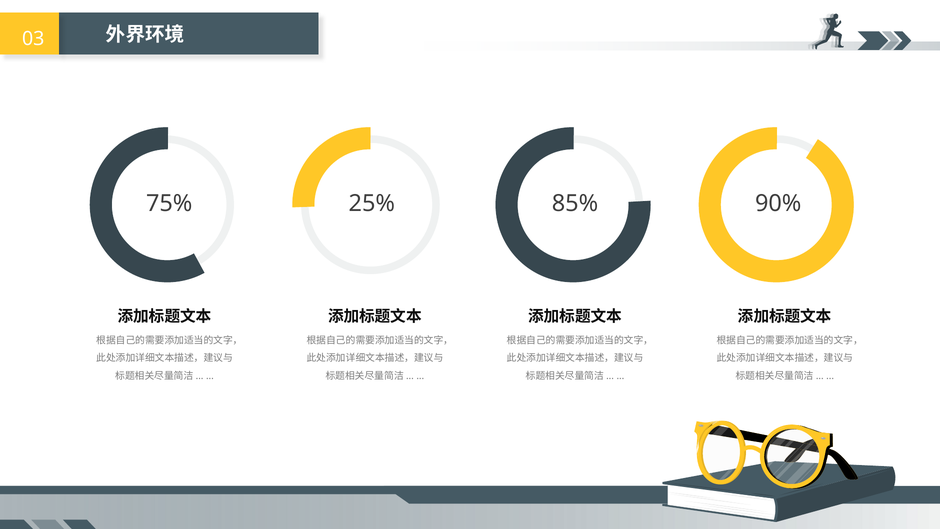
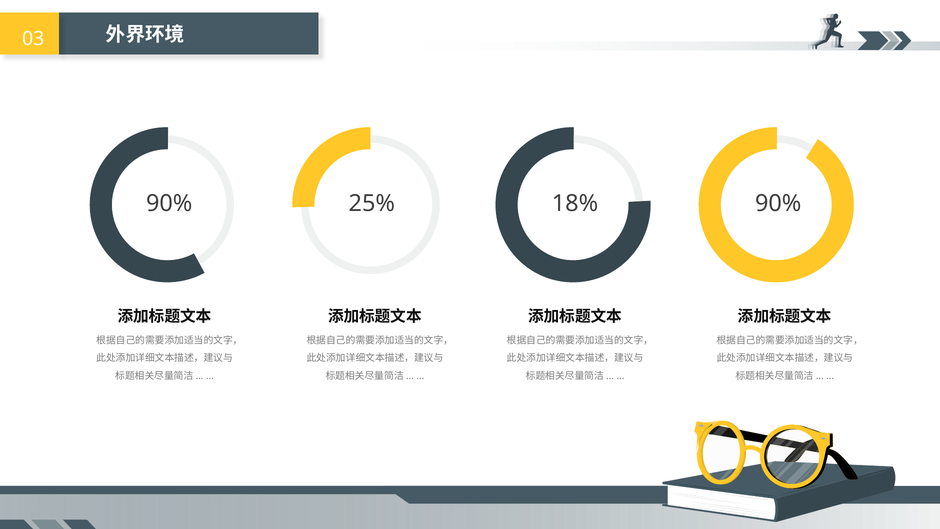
75% at (169, 204): 75% -> 90%
85%: 85% -> 18%
